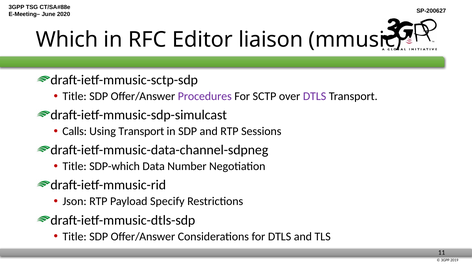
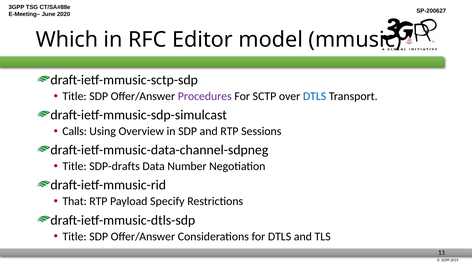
liaison: liaison -> model
DTLS at (315, 96) colour: purple -> blue
Using Transport: Transport -> Overview
SDP-which: SDP-which -> SDP-drafts
Json: Json -> That
